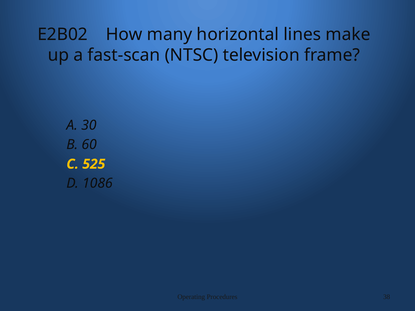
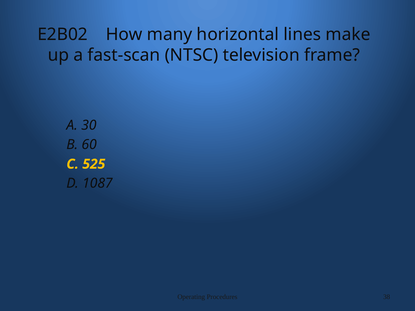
1086: 1086 -> 1087
